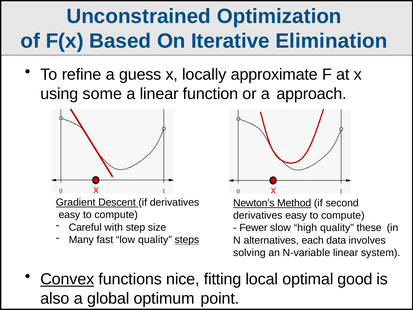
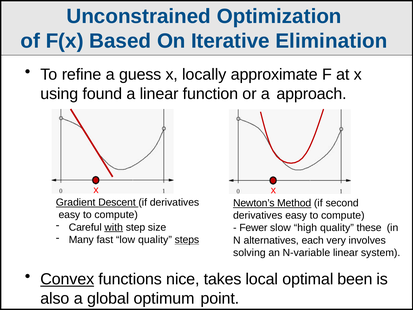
some: some -> found
with underline: none -> present
data: data -> very
fitting: fitting -> takes
good: good -> been
